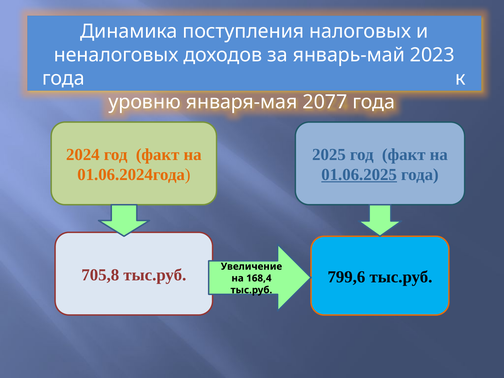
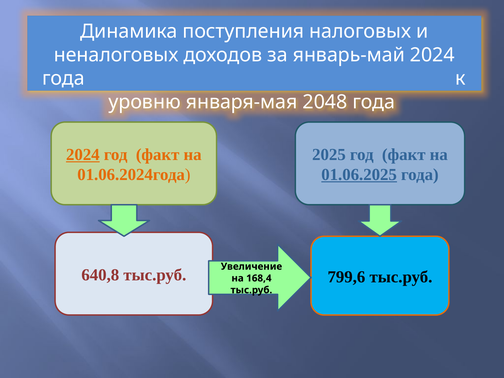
январь-май 2023: 2023 -> 2024
2077: 2077 -> 2048
2024 at (83, 155) underline: none -> present
705,8: 705,8 -> 640,8
